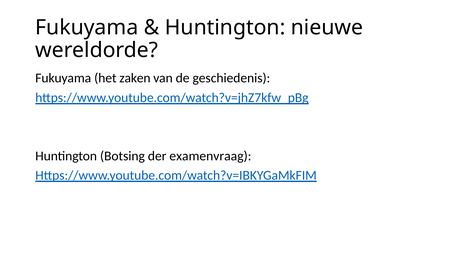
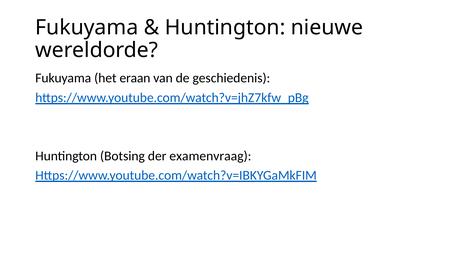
zaken: zaken -> eraan
